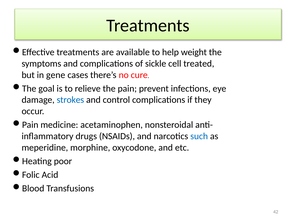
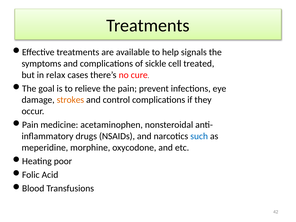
weight: weight -> signals
gene: gene -> relax
strokes colour: blue -> orange
